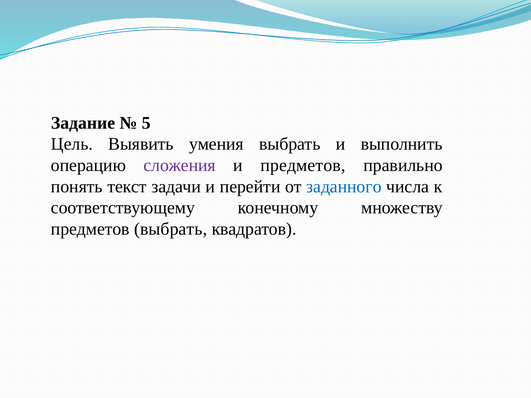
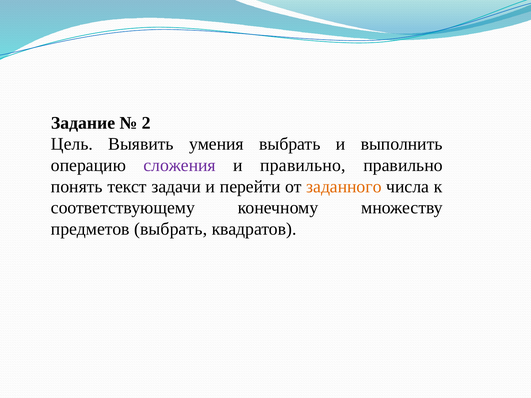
5: 5 -> 2
и предметов: предметов -> правильно
заданного colour: blue -> orange
